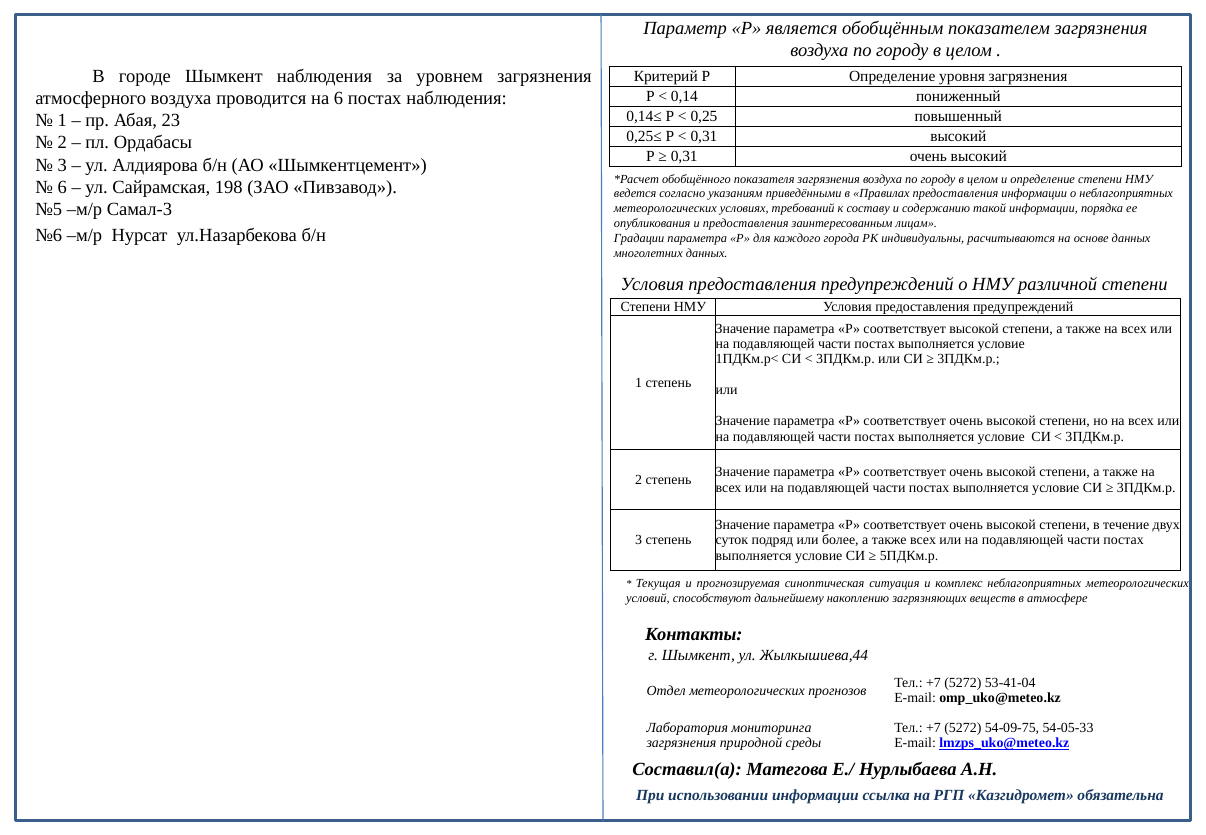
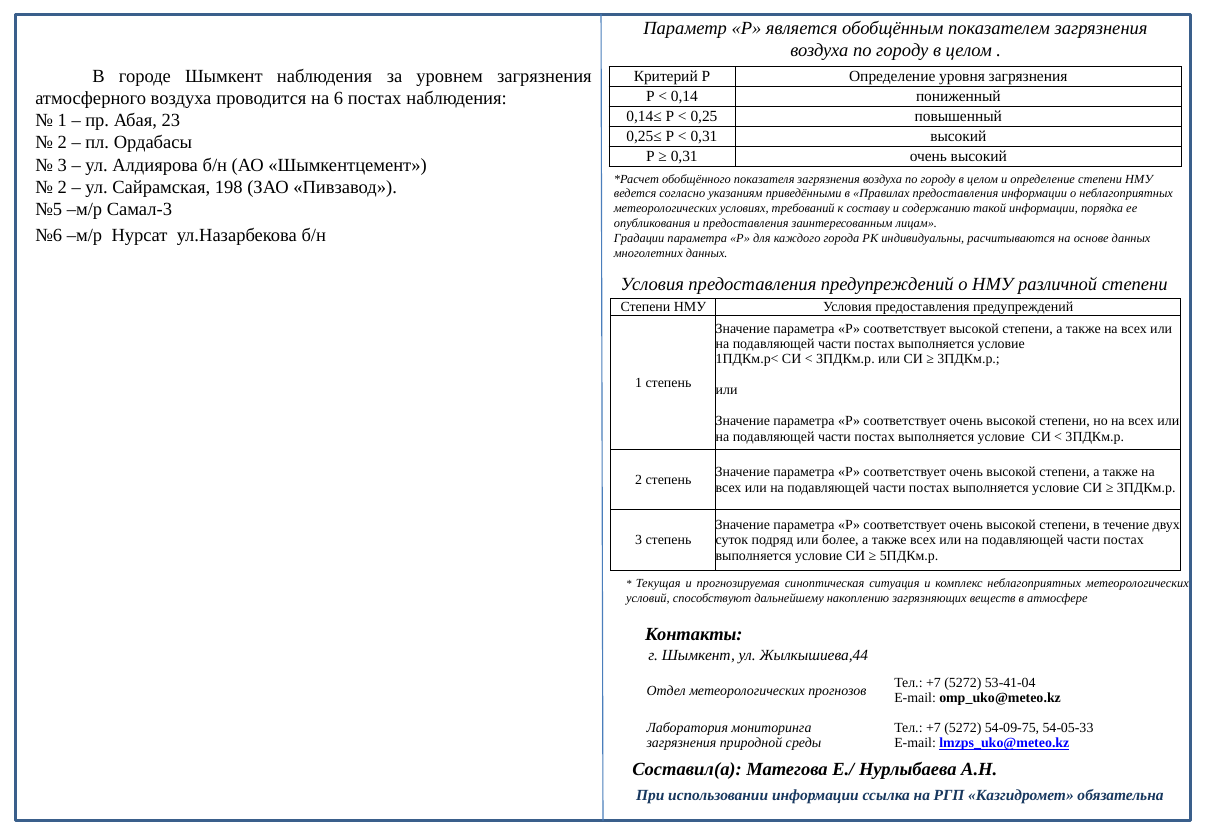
6 at (62, 187): 6 -> 2
